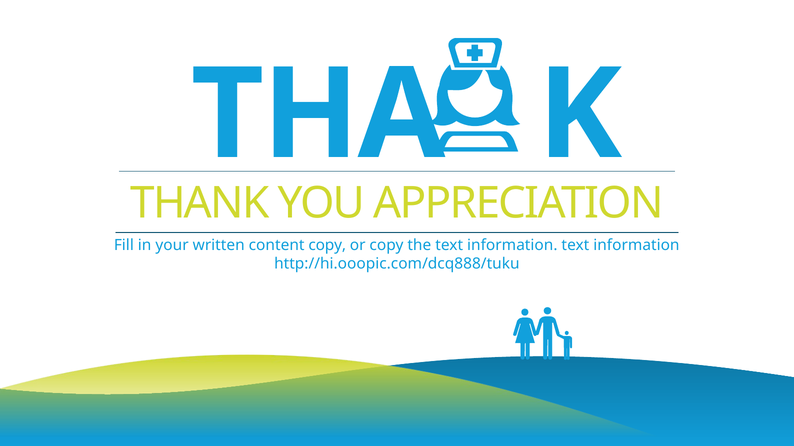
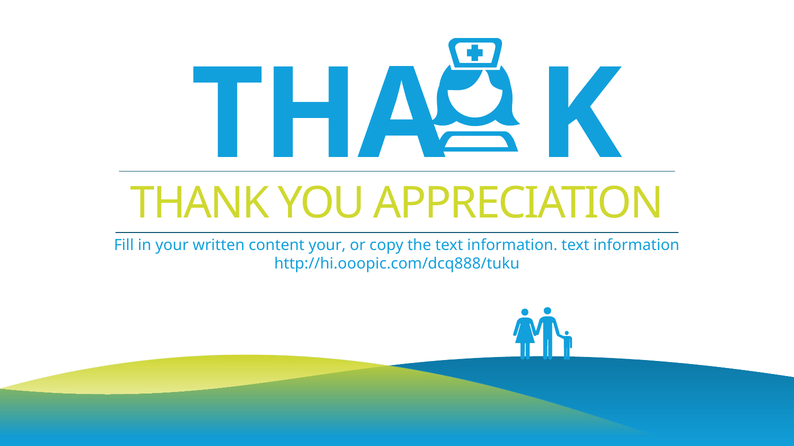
content copy: copy -> your
